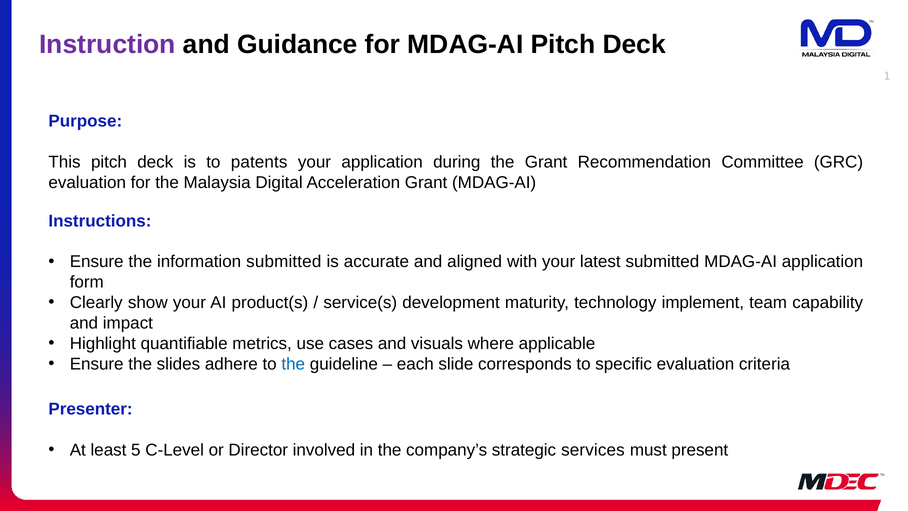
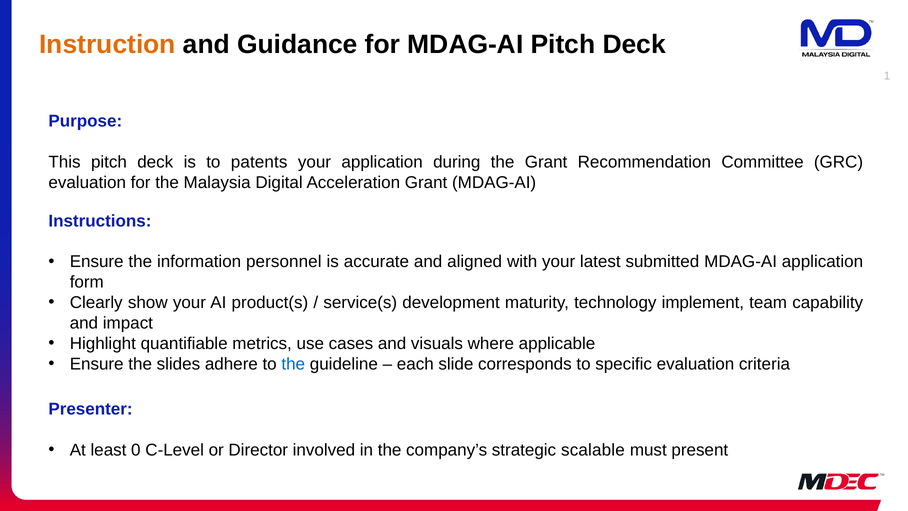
Instruction colour: purple -> orange
information submitted: submitted -> personnel
5: 5 -> 0
services: services -> scalable
